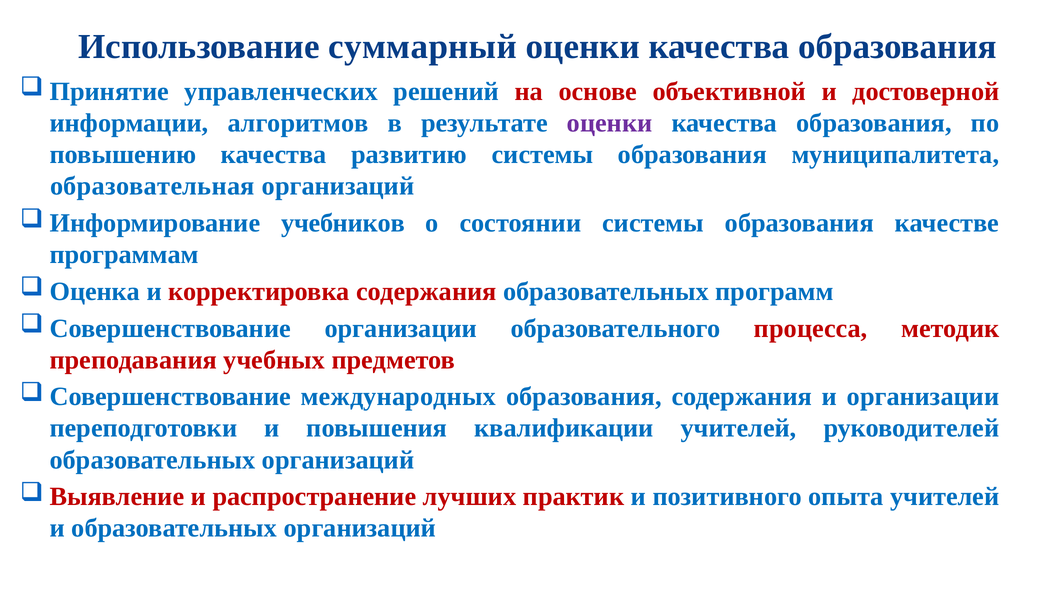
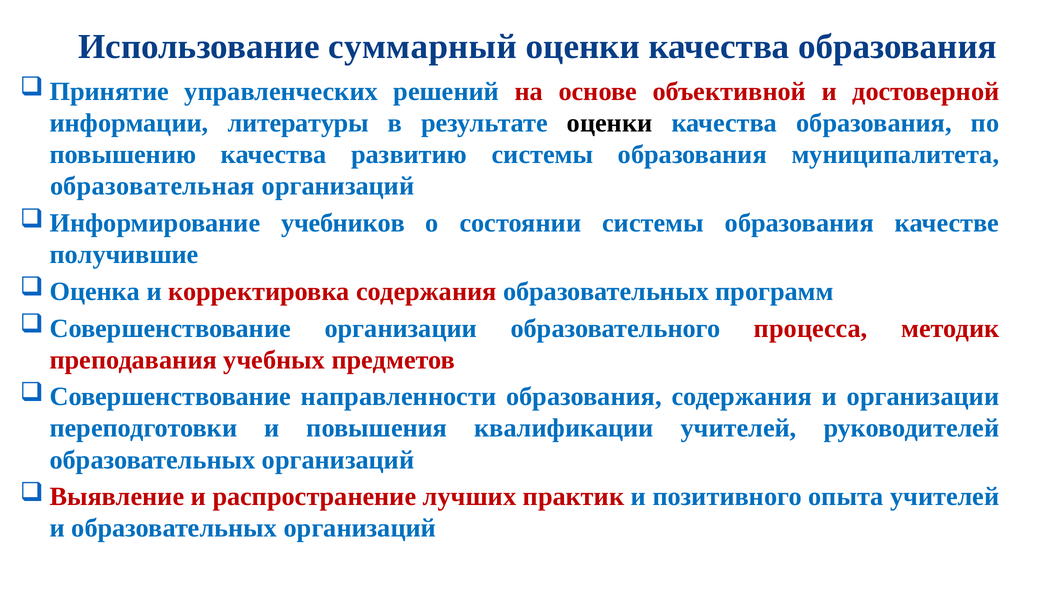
алгоритмов: алгоритмов -> литературы
оценки at (610, 123) colour: purple -> black
программам: программам -> получившие
международных: международных -> направленности
